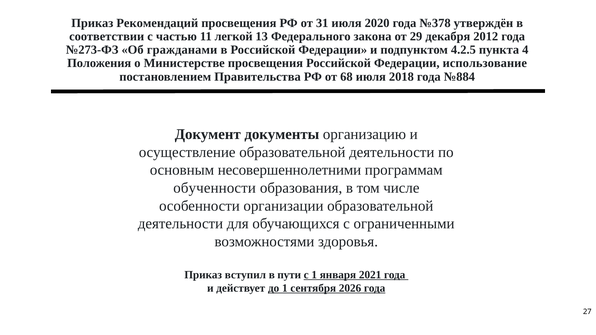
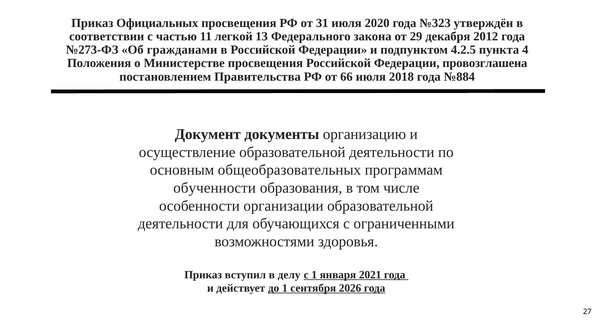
Рекомендаций: Рекомендаций -> Официальных
№378: №378 -> №323
использование: использование -> провозглашена
68: 68 -> 66
несовершеннолетними: несовершеннолетними -> общеобразовательных
пути: пути -> делу
